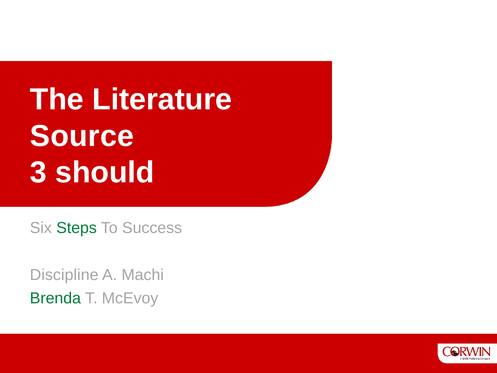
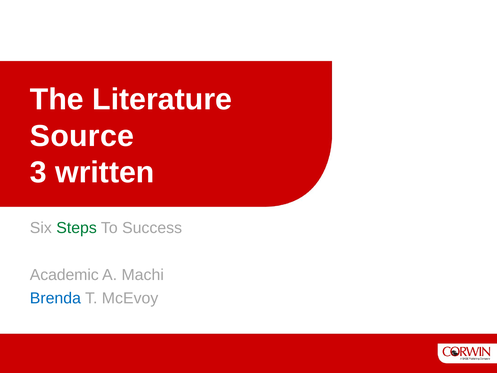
should: should -> written
Discipline: Discipline -> Academic
Brenda colour: green -> blue
